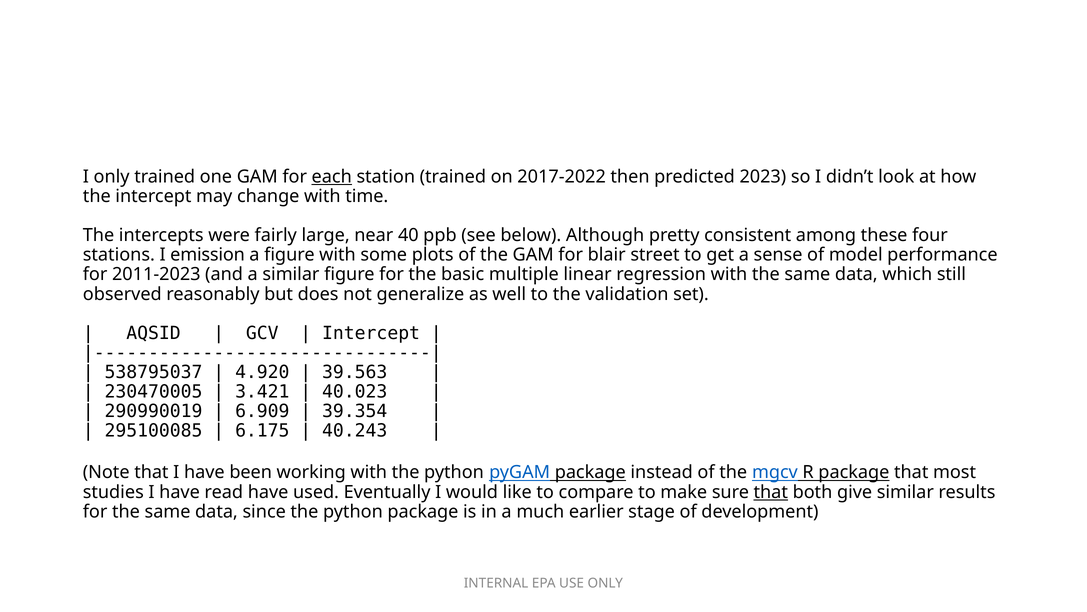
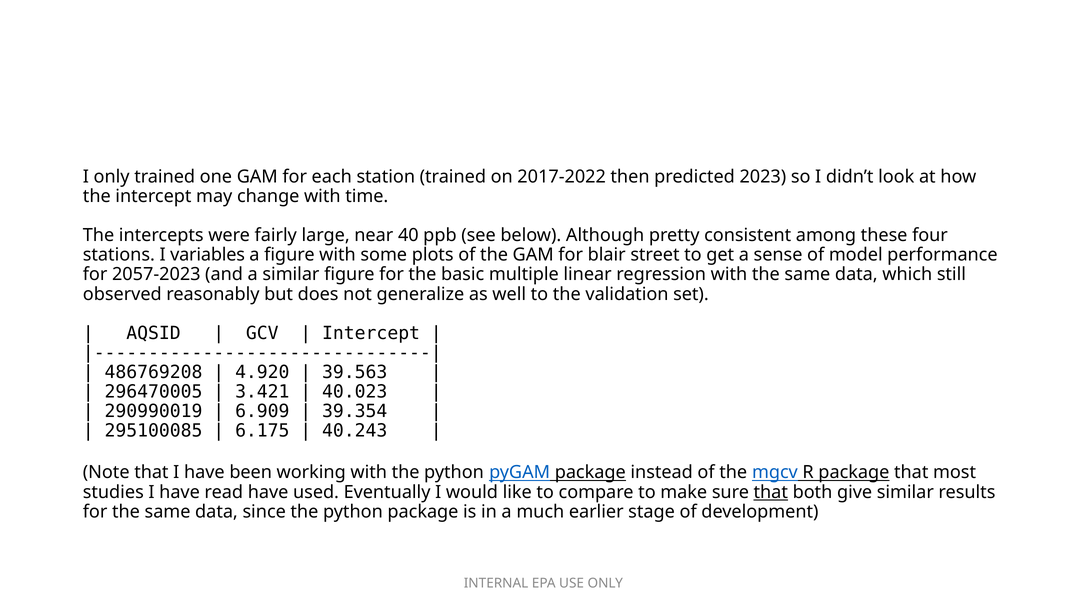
each underline: present -> none
emission: emission -> variables
2011-2023: 2011-2023 -> 2057-2023
538795037: 538795037 -> 486769208
230470005: 230470005 -> 296470005
